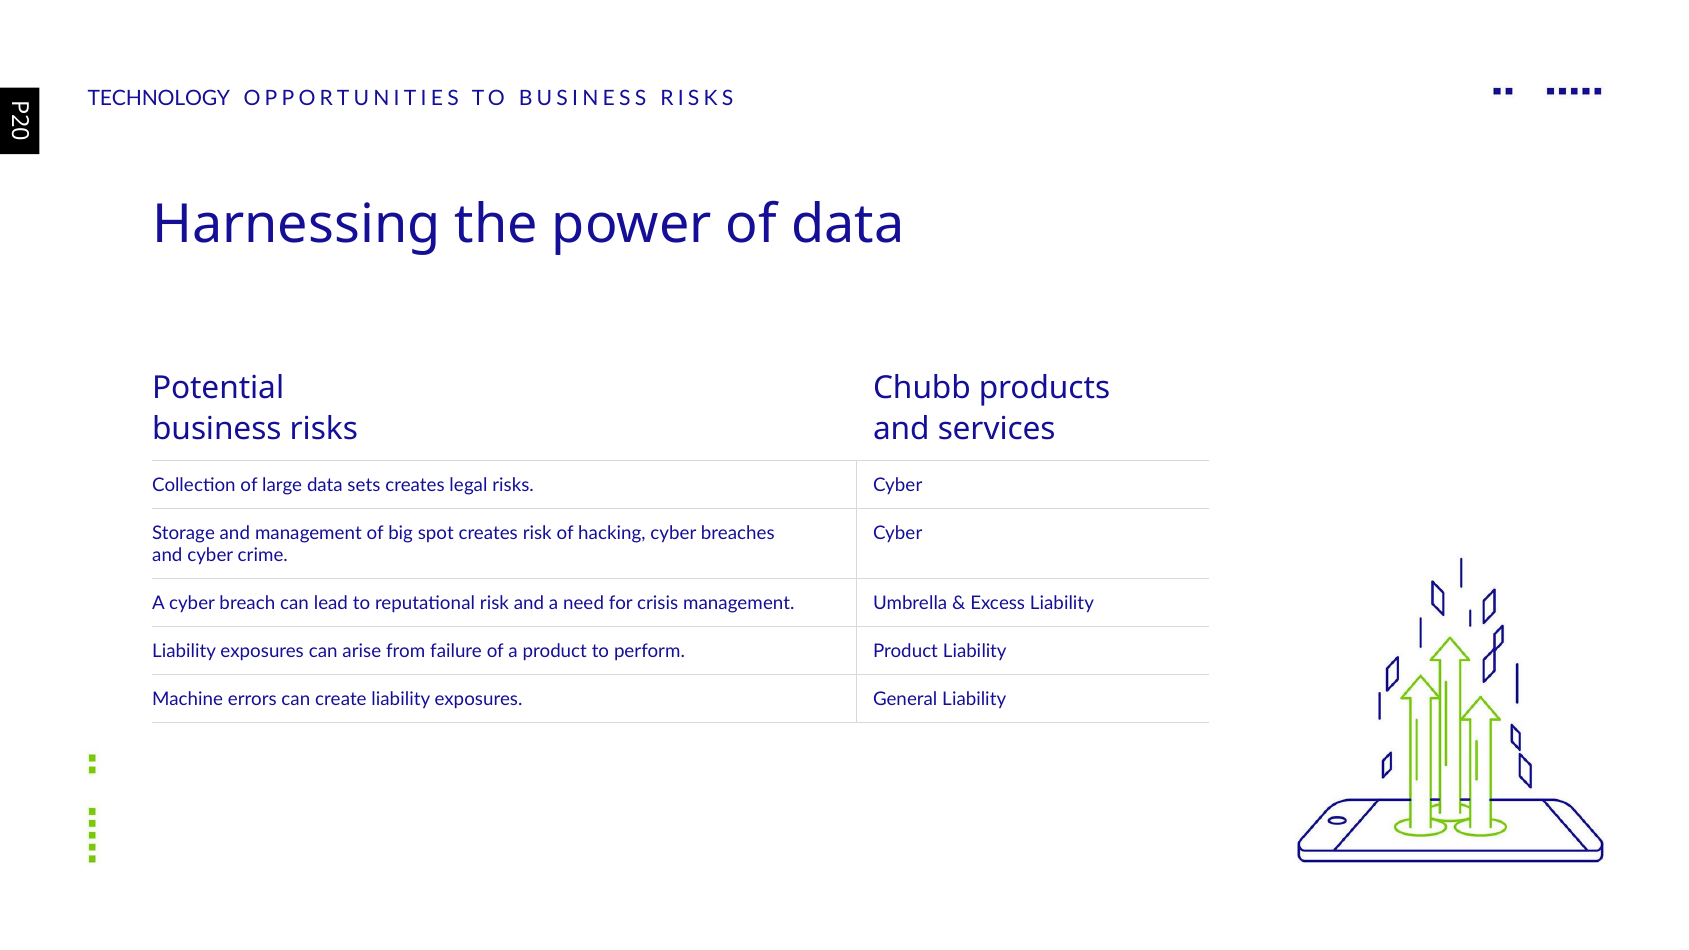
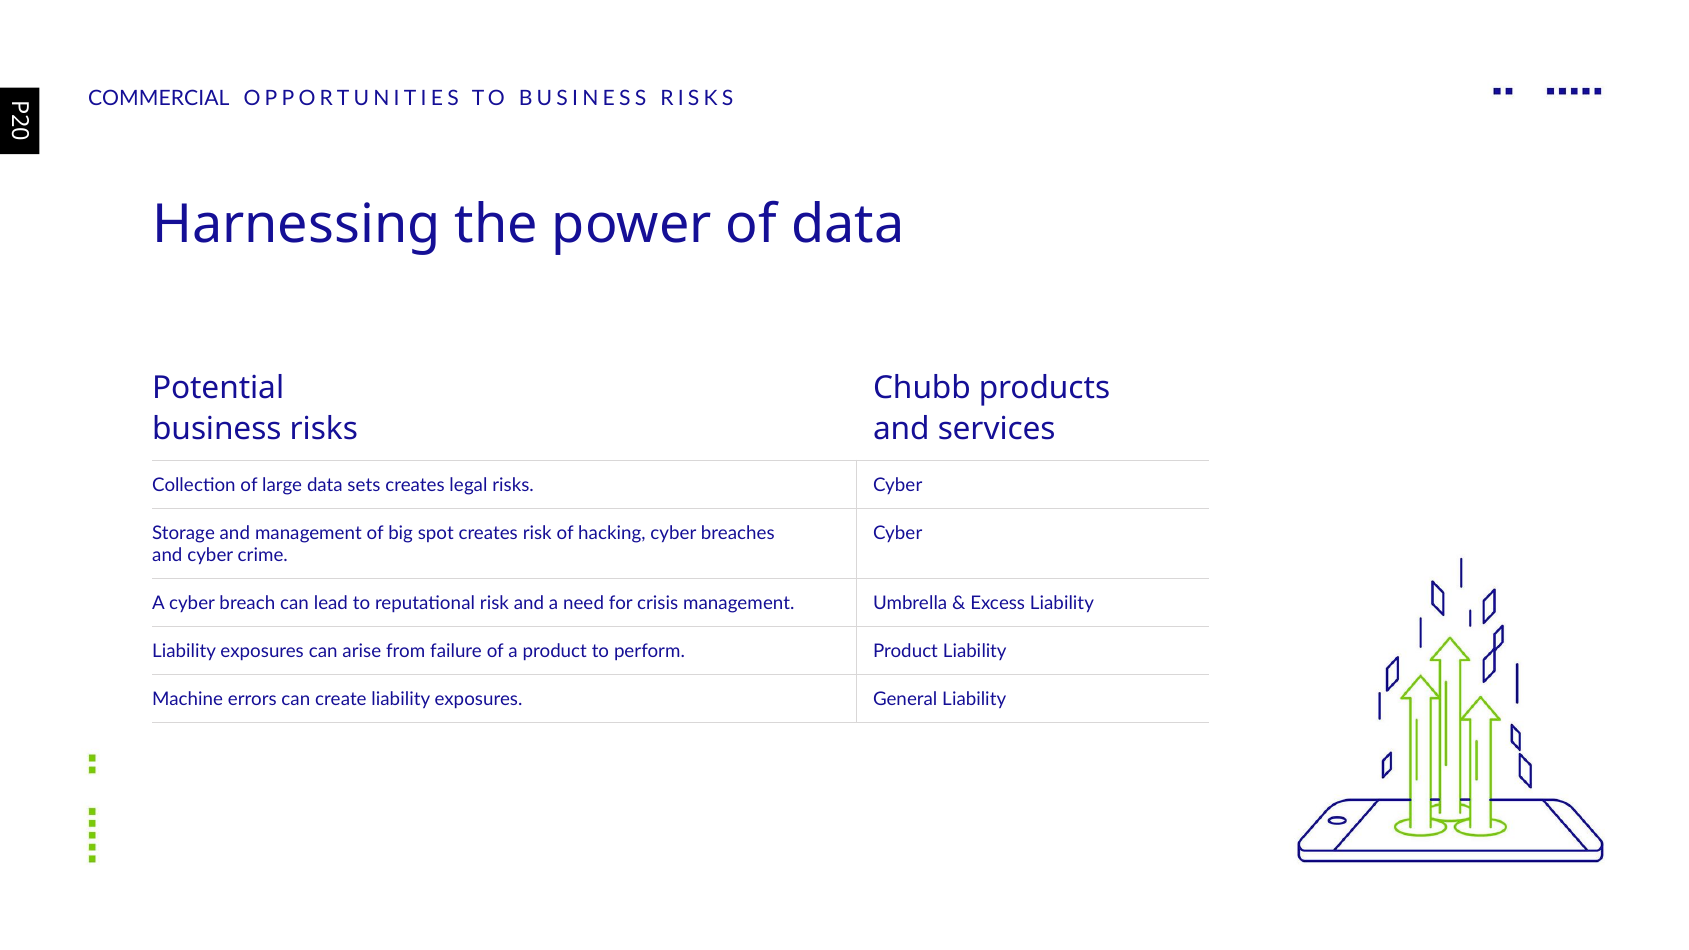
TECHNOLOGY: TECHNOLOGY -> COMMERCIAL
